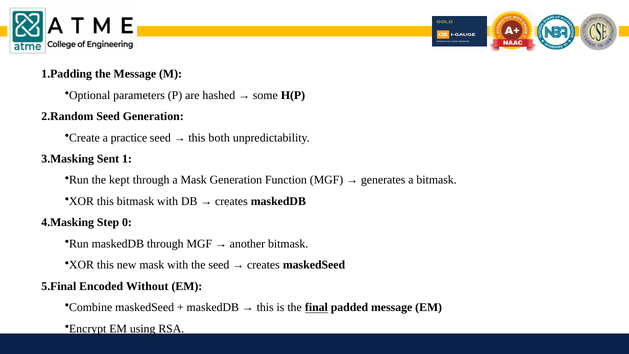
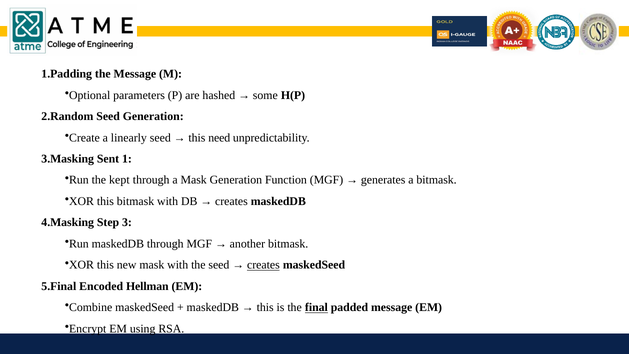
practice: practice -> linearly
both: both -> need
0: 0 -> 3
creates at (263, 265) underline: none -> present
Without: Without -> Hellman
